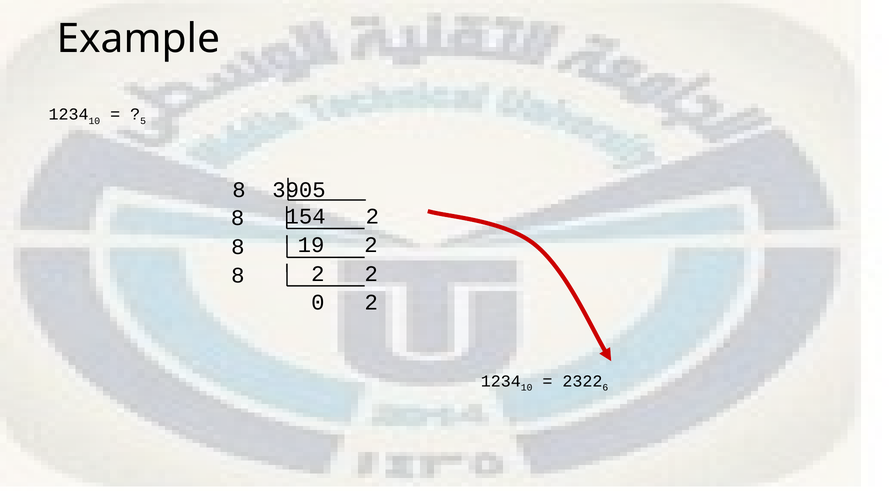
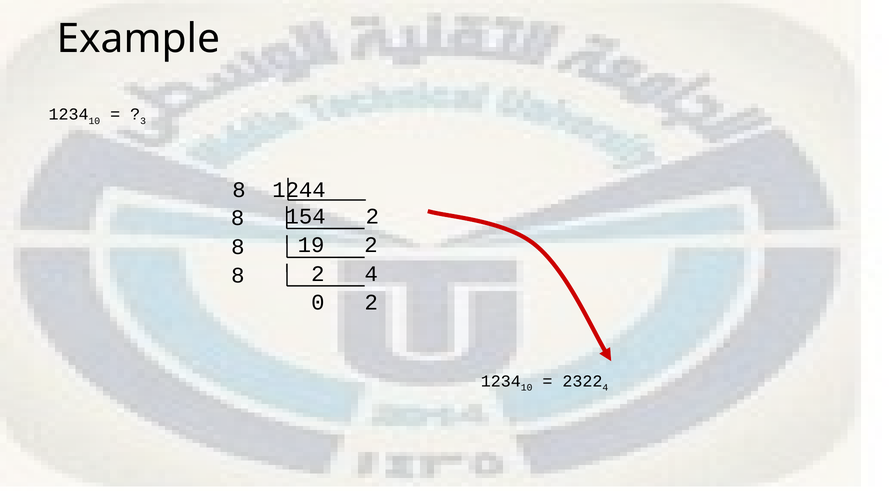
5: 5 -> 3
3905: 3905 -> 1244
2 2: 2 -> 4
6 at (605, 388): 6 -> 4
